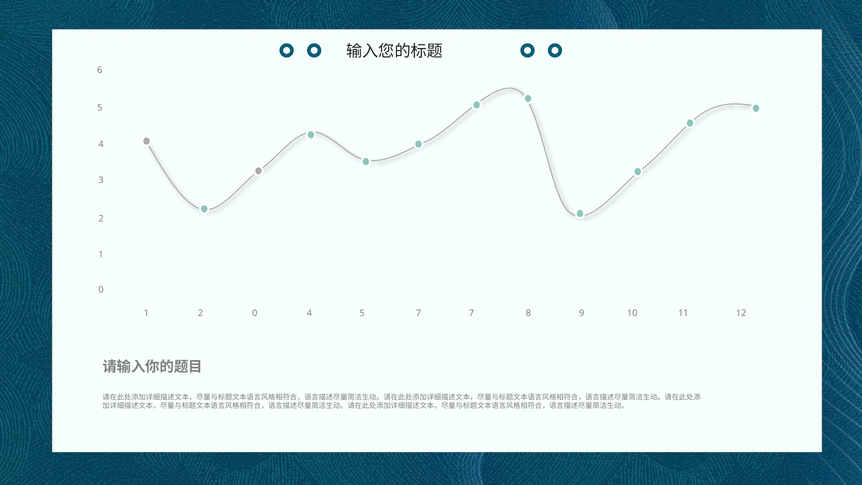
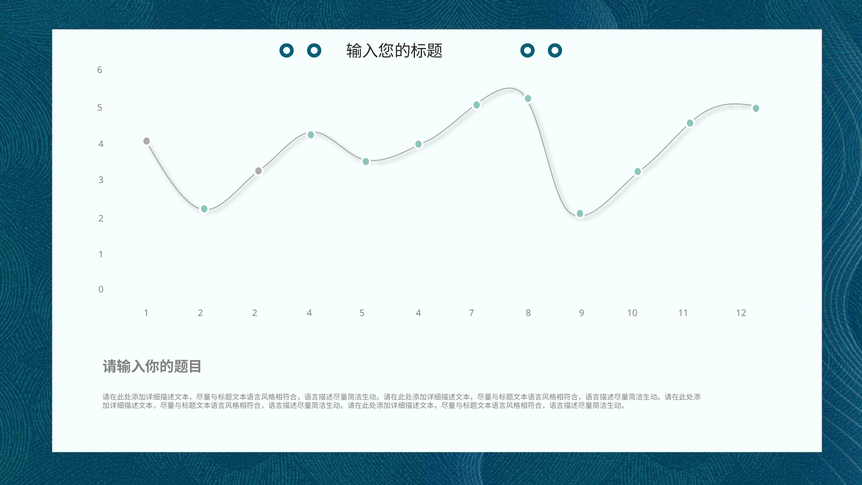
2 0: 0 -> 2
4 5 7: 7 -> 4
